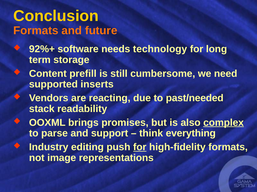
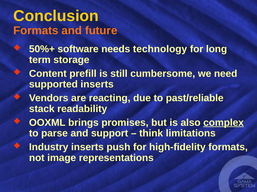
92%+: 92%+ -> 50%+
past/needed: past/needed -> past/reliable
everything: everything -> limitations
Industry editing: editing -> inserts
for at (140, 148) underline: present -> none
